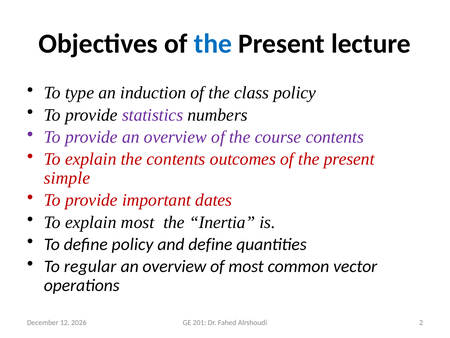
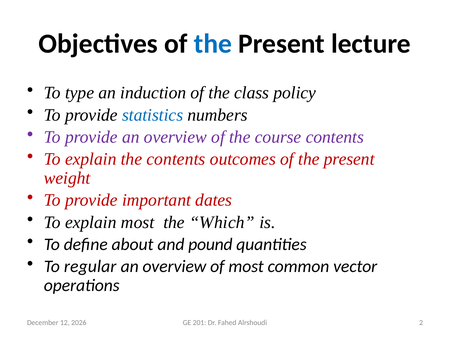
statistics colour: purple -> blue
simple: simple -> weight
Inertia: Inertia -> Which
define policy: policy -> about
and define: define -> pound
